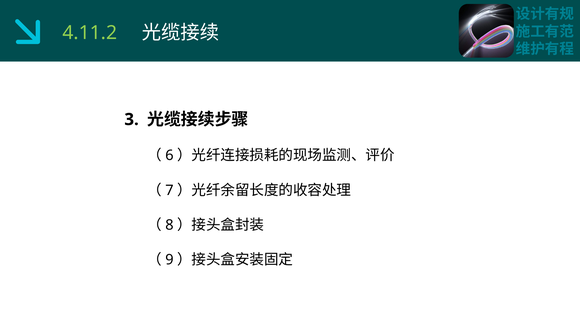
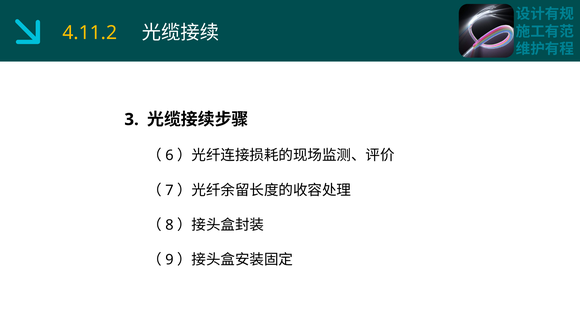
4.11.2 colour: light green -> yellow
